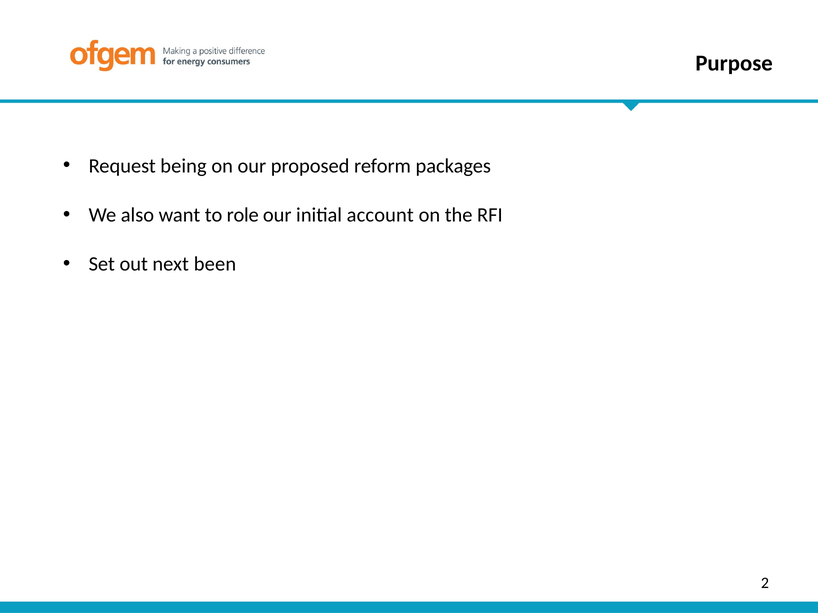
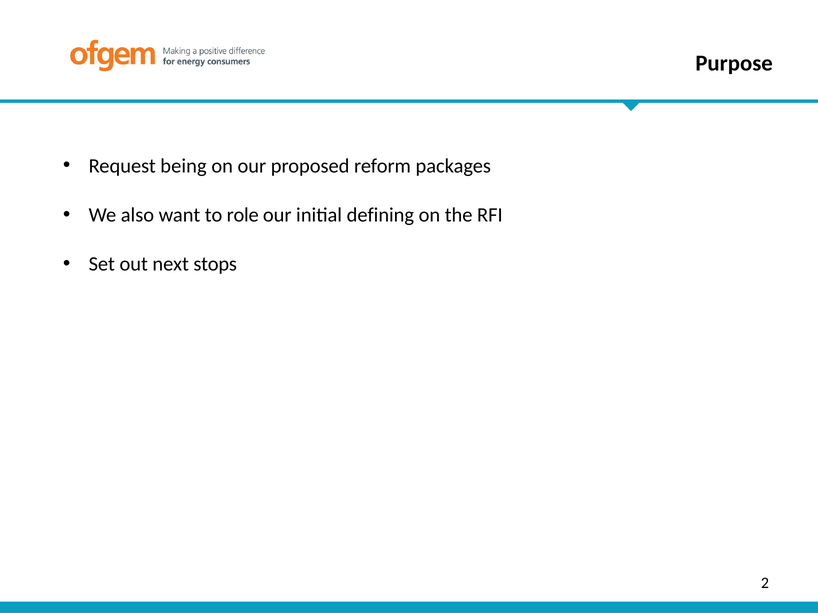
account: account -> defining
been: been -> stops
